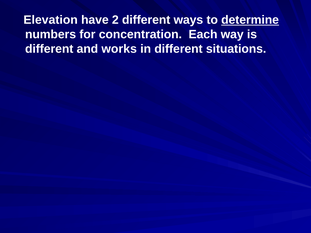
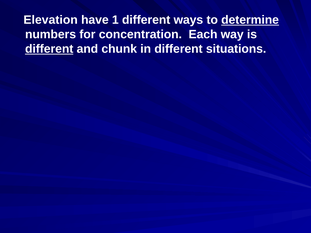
2: 2 -> 1
different at (49, 49) underline: none -> present
works: works -> chunk
